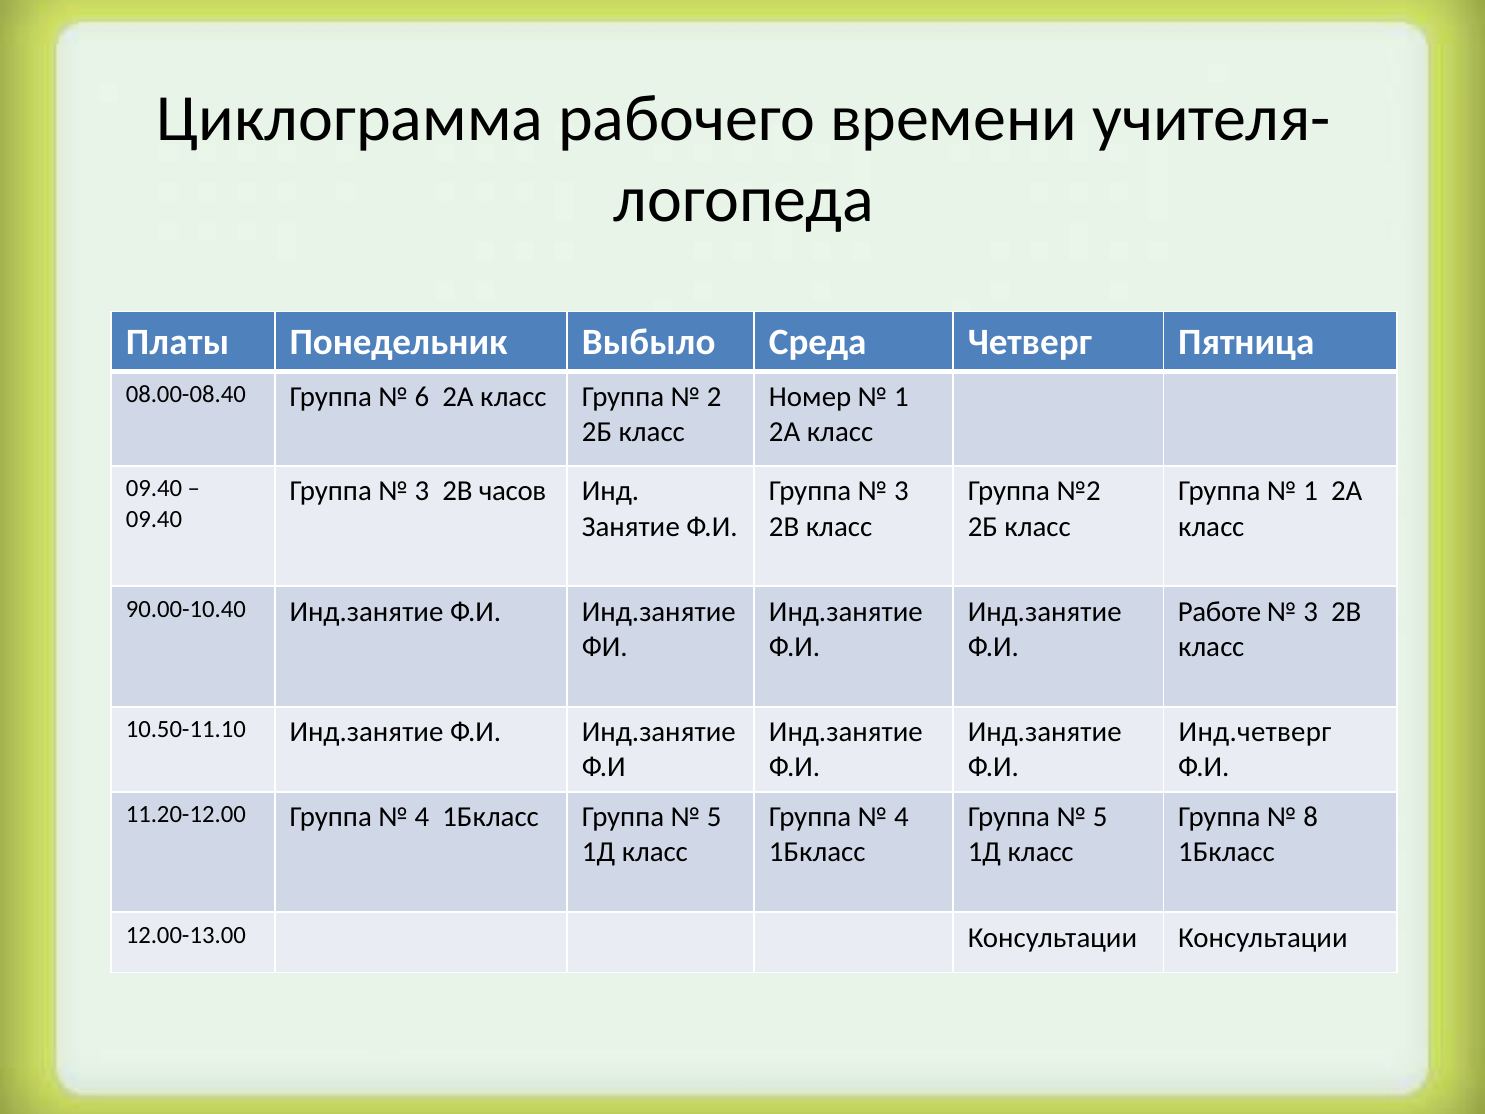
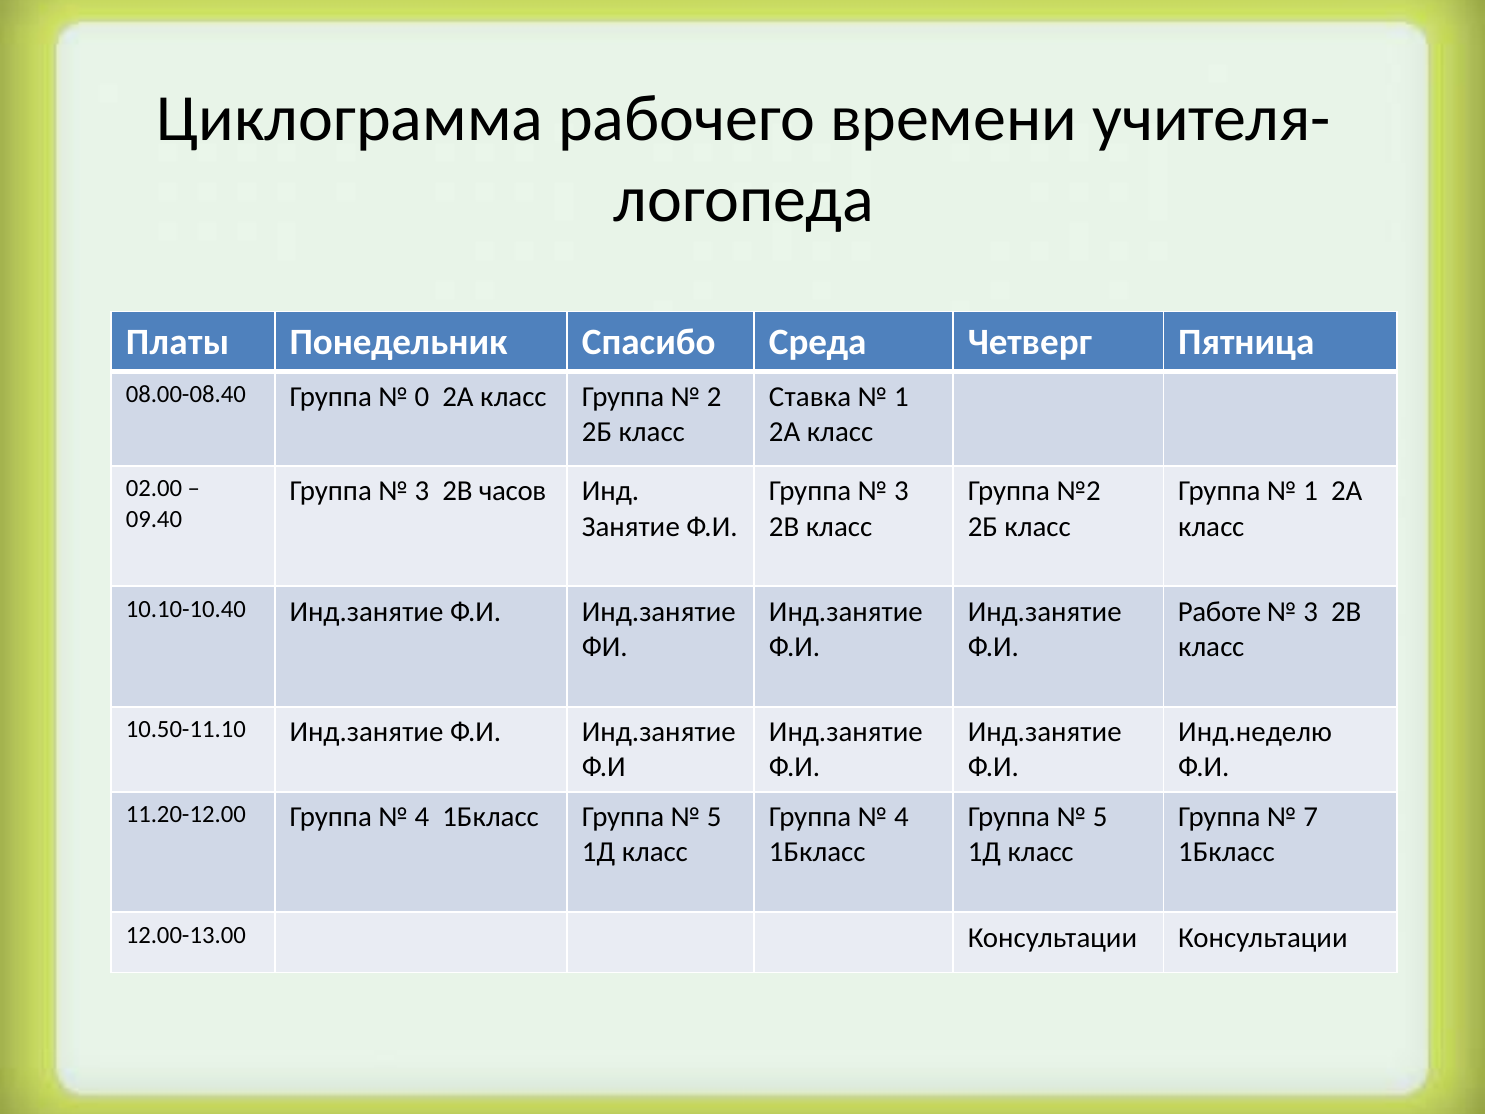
Выбыло: Выбыло -> Спасибо
6: 6 -> 0
Номер: Номер -> Ставка
09.40 at (154, 489): 09.40 -> 02.00
90.00-10.40: 90.00-10.40 -> 10.10-10.40
Инд.четверг: Инд.четверг -> Инд.неделю
8: 8 -> 7
